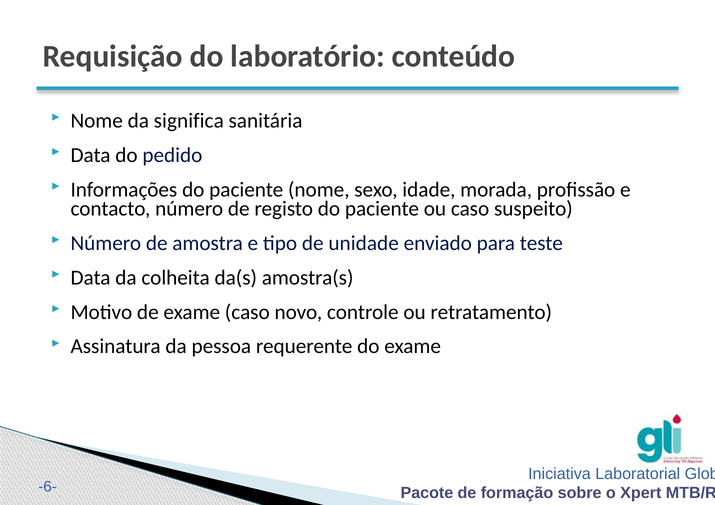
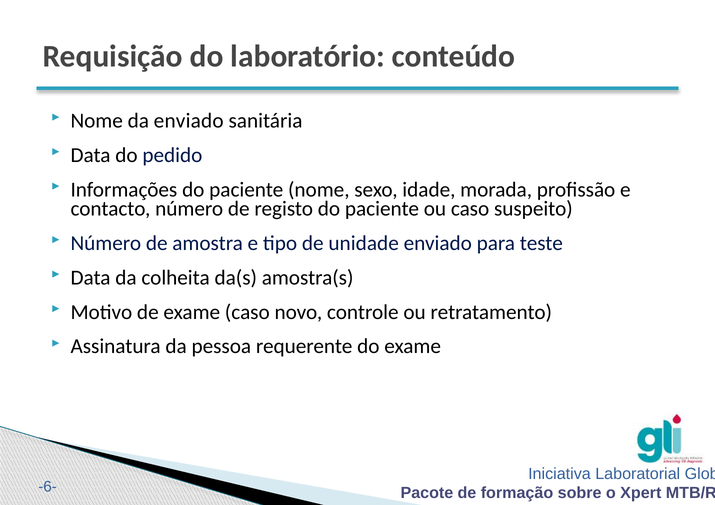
da significa: significa -> enviado
